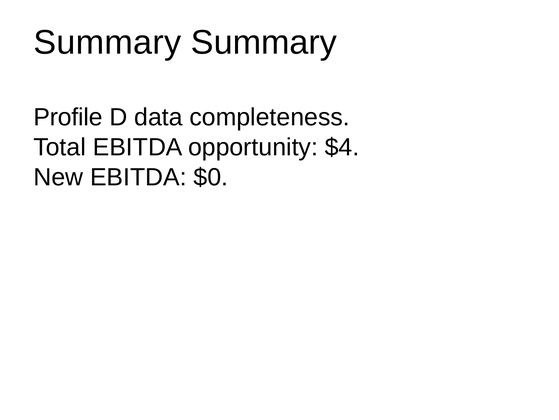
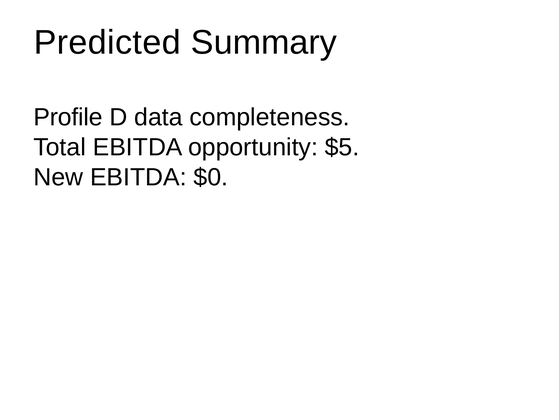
Summary at (107, 42): Summary -> Predicted
$4: $4 -> $5
